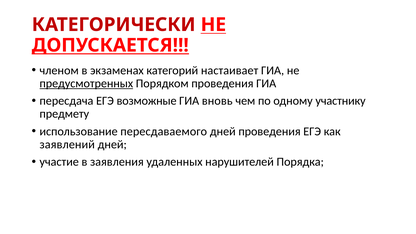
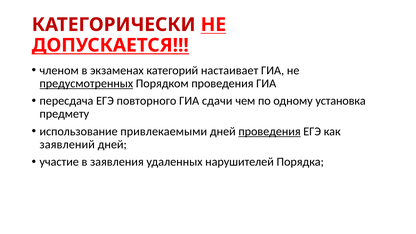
возможные: возможные -> повторного
вновь: вновь -> сдачи
участнику: участнику -> установка
пересдаваемого: пересдаваемого -> привлекаемыми
проведения at (270, 131) underline: none -> present
